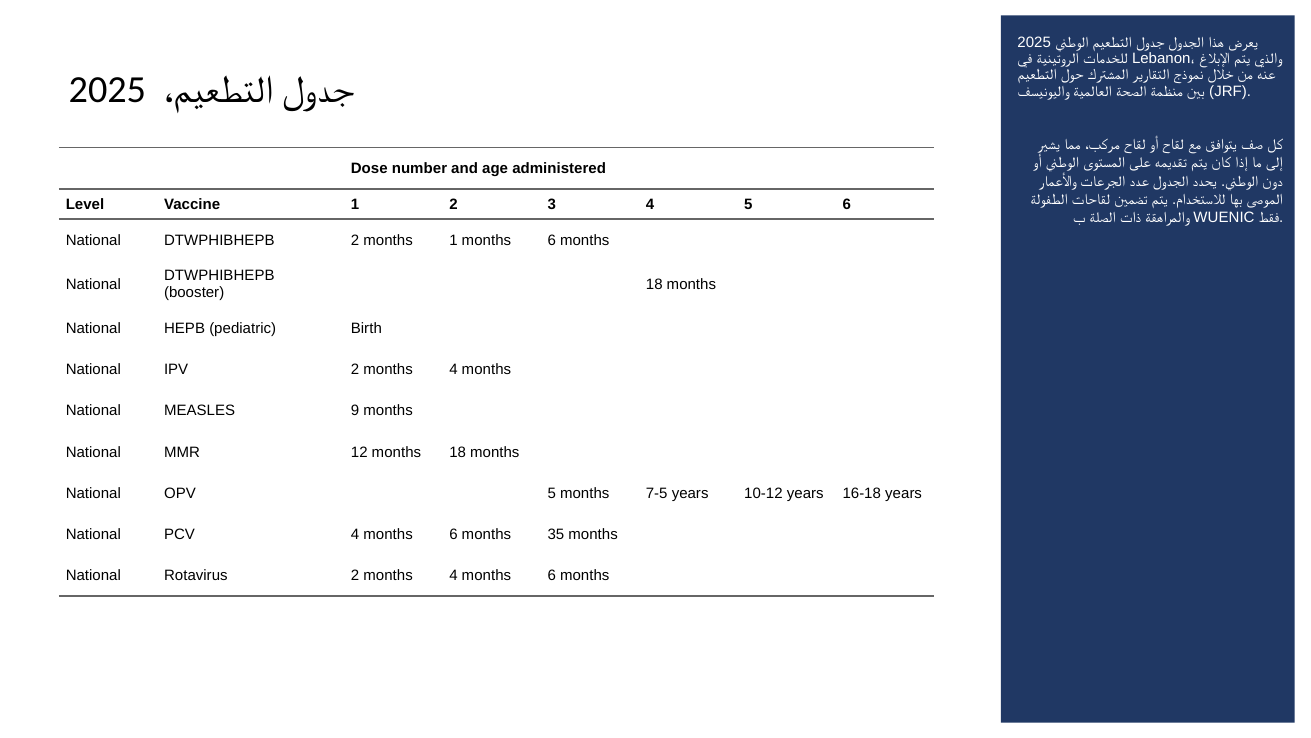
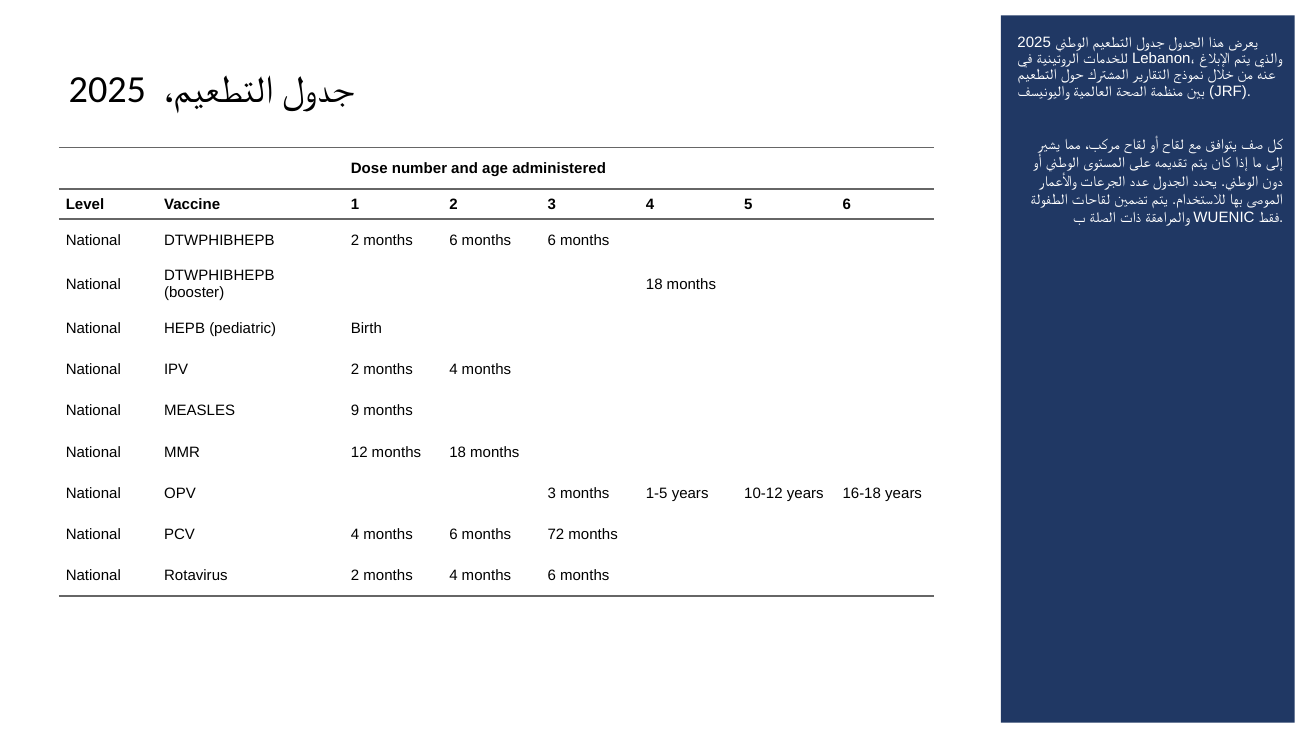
2 months 1: 1 -> 6
OPV 5: 5 -> 3
7-5: 7-5 -> 1-5
35: 35 -> 72
